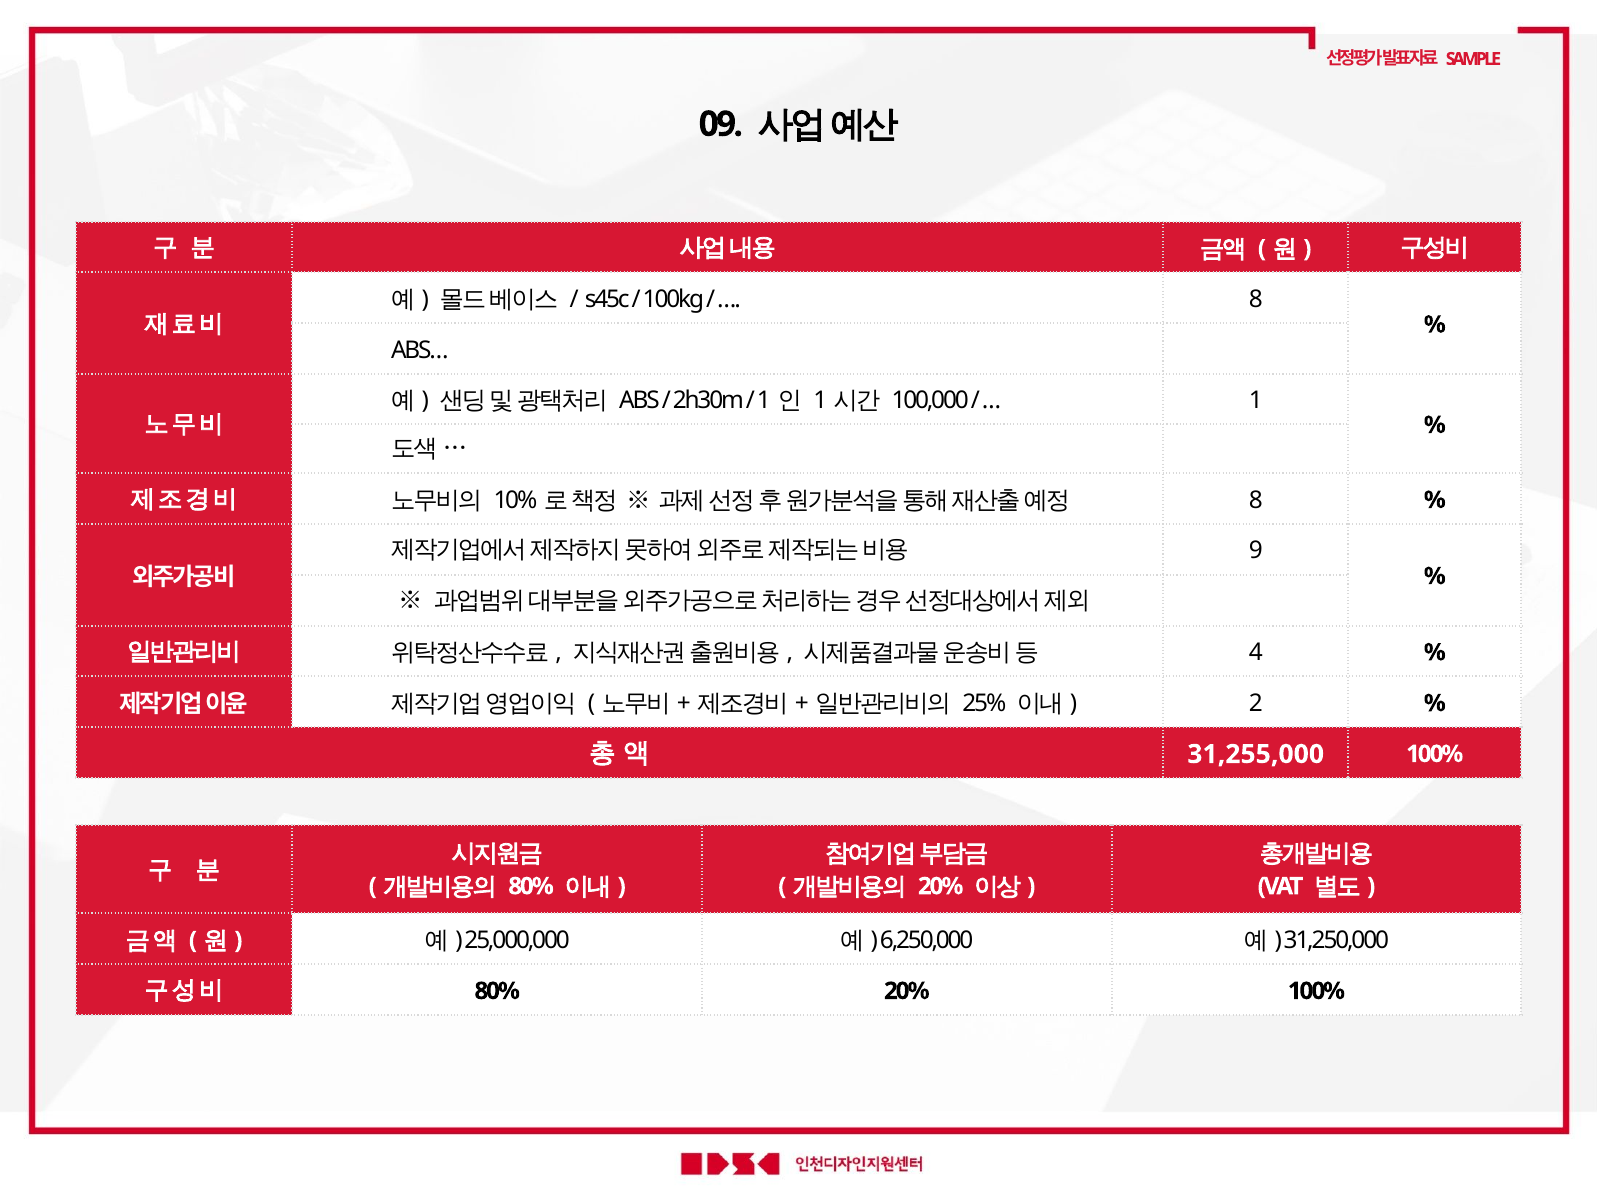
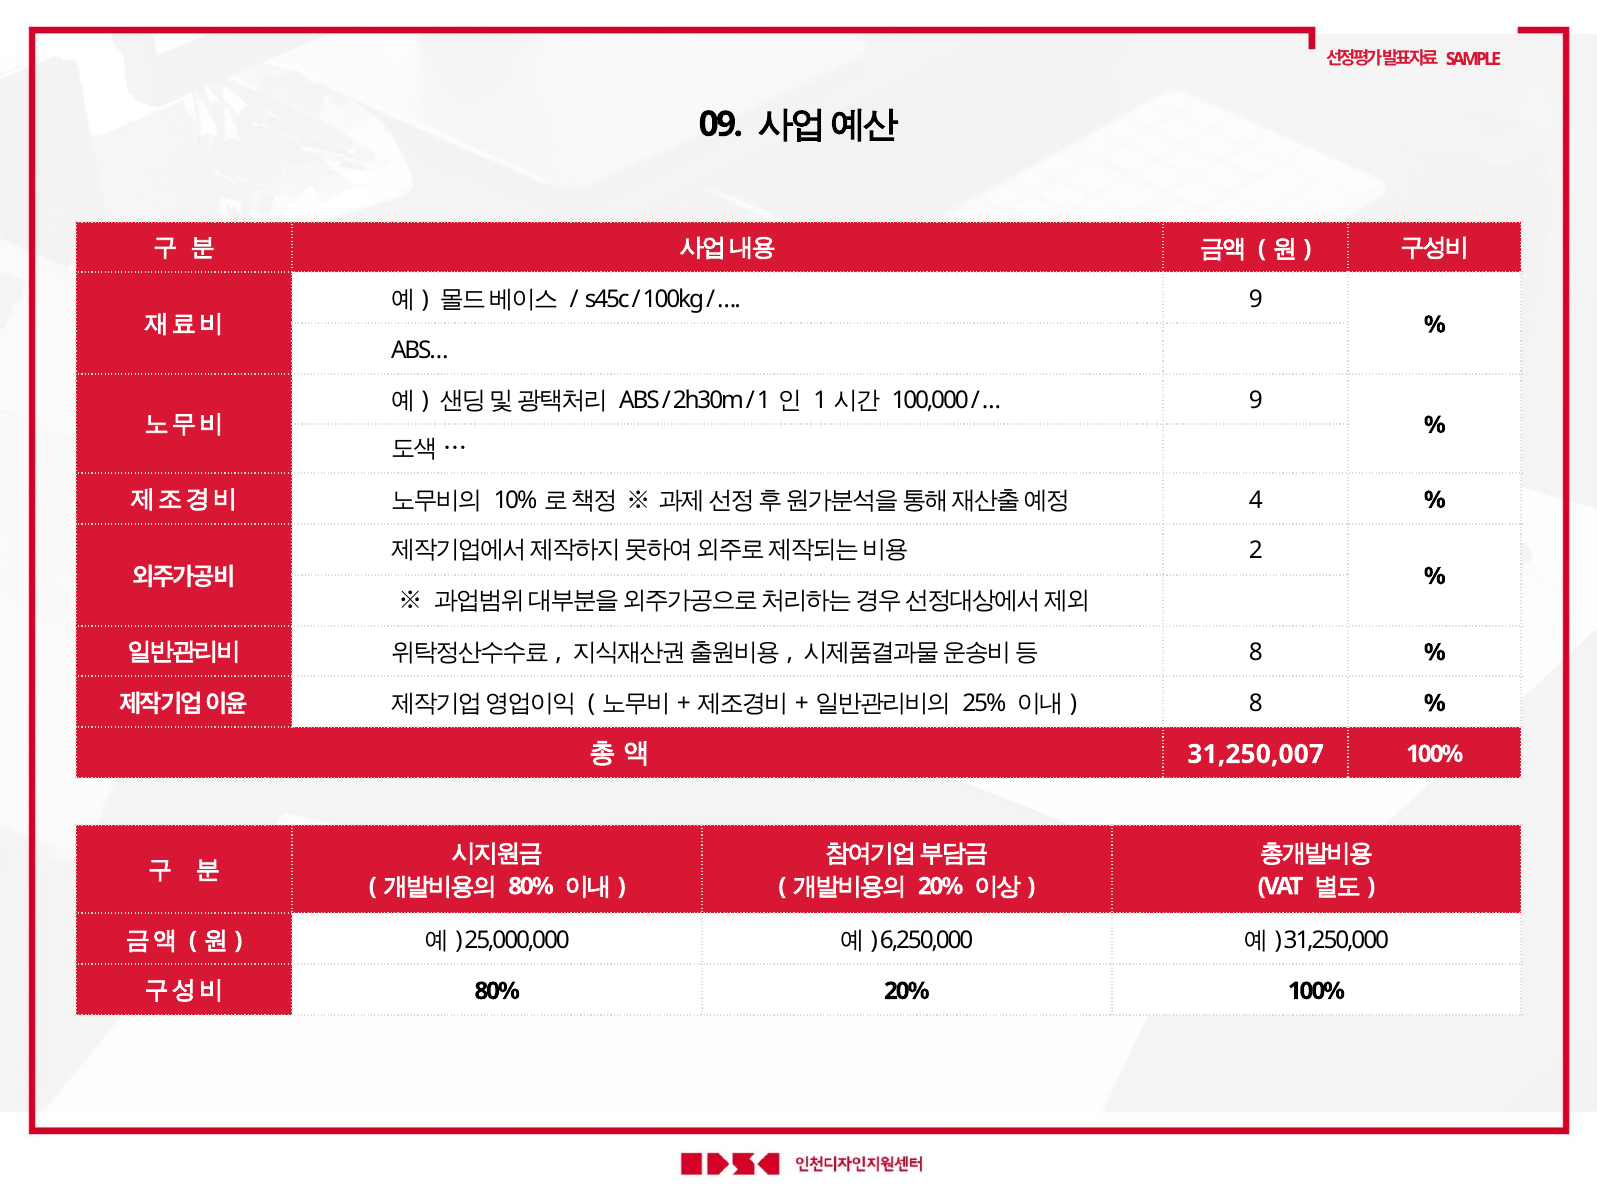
8 at (1256, 299): 8 -> 9
1 at (1256, 400): 1 -> 9
8 at (1256, 500): 8 -> 4
9: 9 -> 2
4 at (1256, 652): 4 -> 8
2 at (1256, 703): 2 -> 8
31,255,000: 31,255,000 -> 31,250,007
